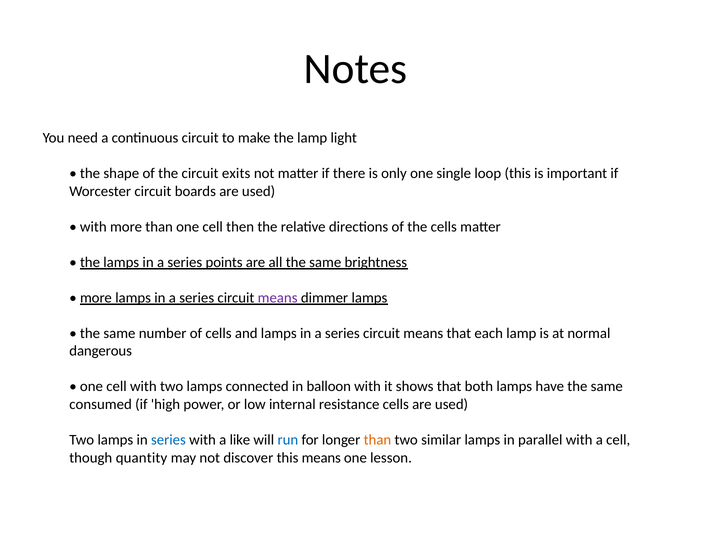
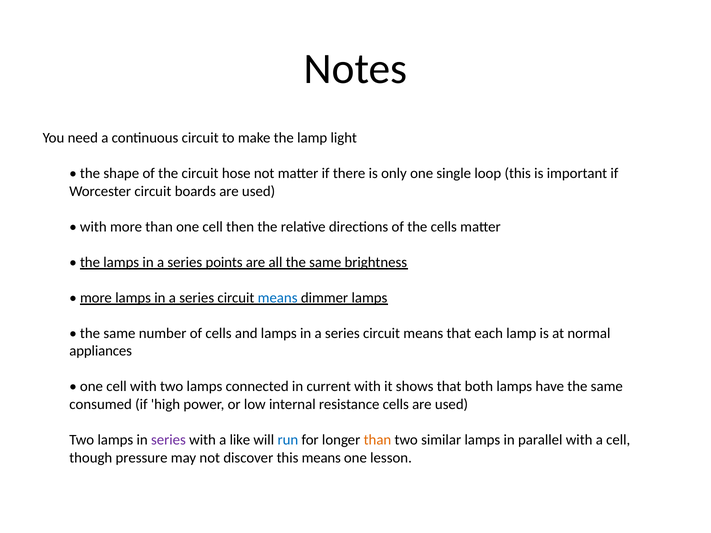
exits: exits -> hose
means at (278, 298) colour: purple -> blue
dangerous: dangerous -> appliances
balloon: balloon -> current
series at (168, 440) colour: blue -> purple
quantity: quantity -> pressure
